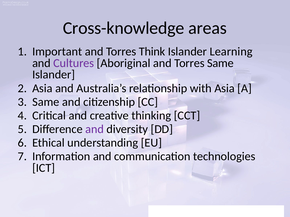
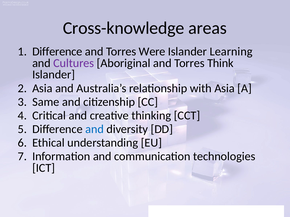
Important at (57, 52): Important -> Difference
Think: Think -> Were
Torres Same: Same -> Think
and at (95, 129) colour: purple -> blue
